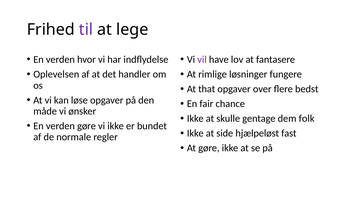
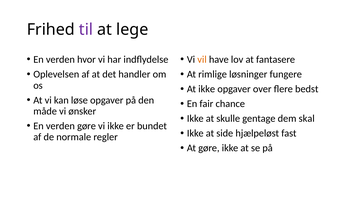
vil colour: purple -> orange
At that: that -> ikke
folk: folk -> skal
